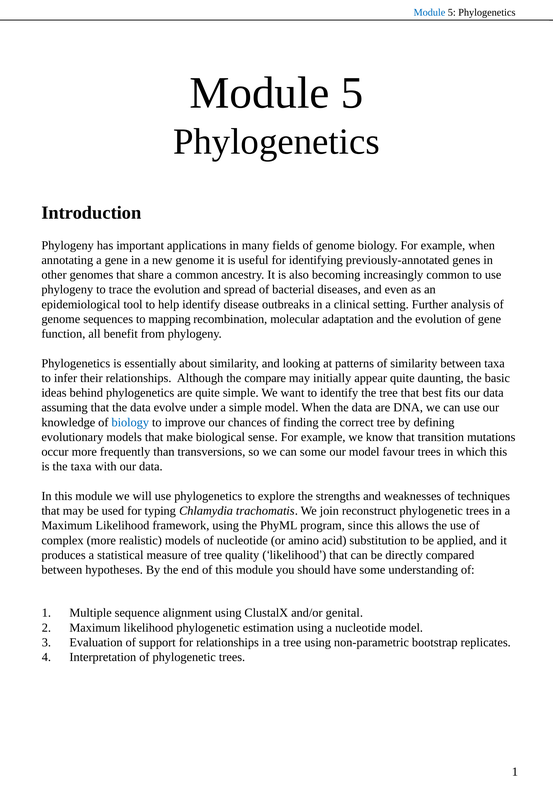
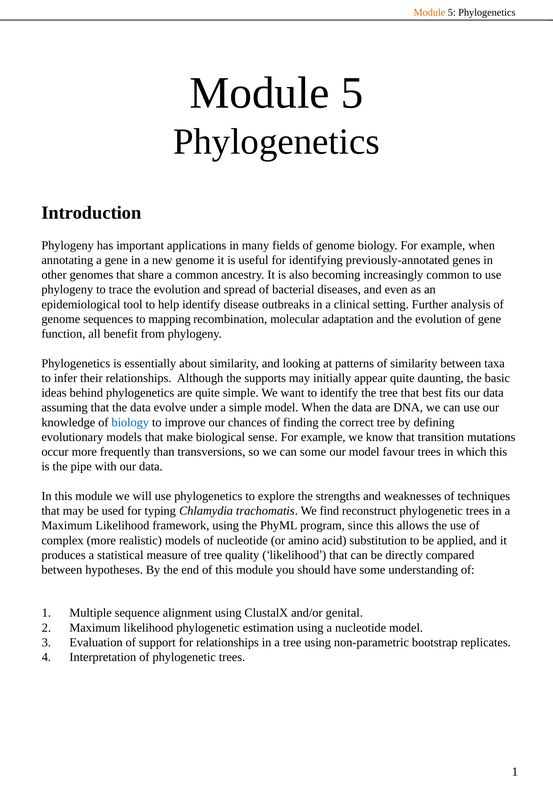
Module at (429, 13) colour: blue -> orange
compare: compare -> supports
the taxa: taxa -> pipe
join: join -> find
